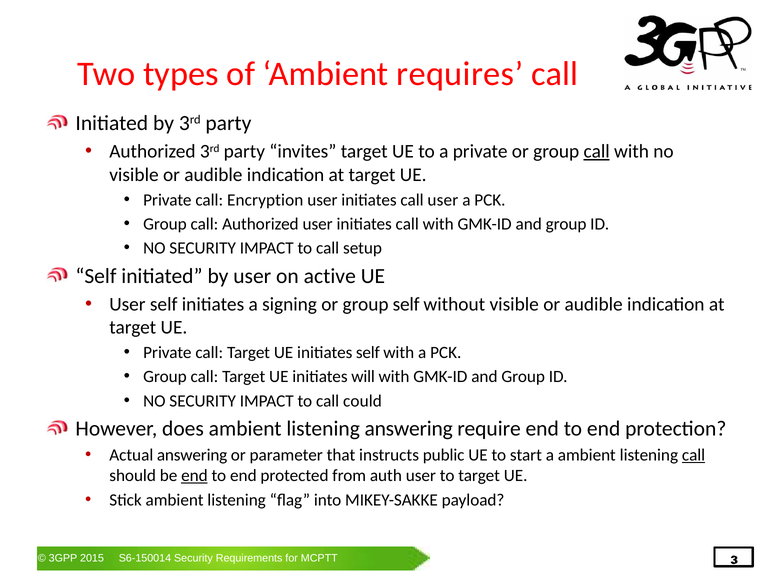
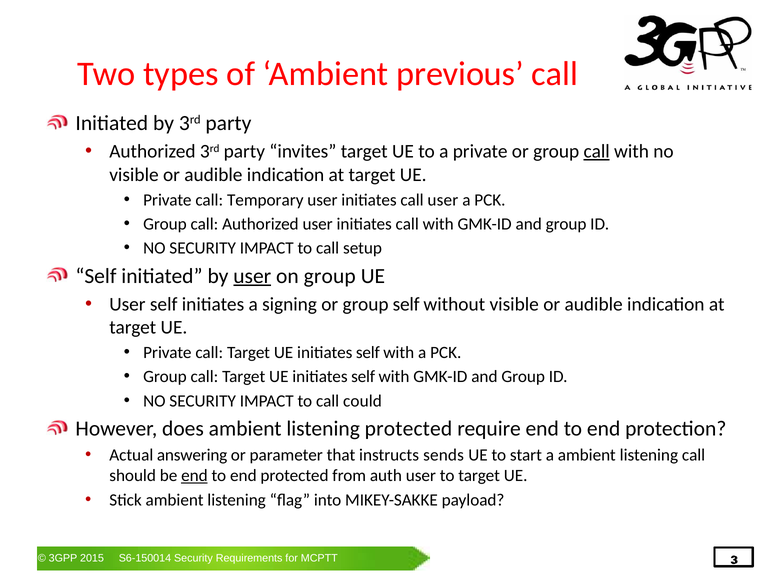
requires: requires -> previous
Encryption: Encryption -> Temporary
user at (252, 276) underline: none -> present
on active: active -> group
will at (363, 376): will -> self
listening answering: answering -> protected
public: public -> sends
call at (694, 455) underline: present -> none
